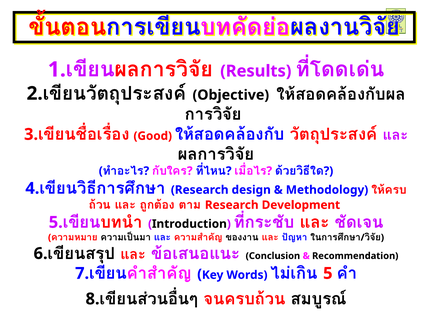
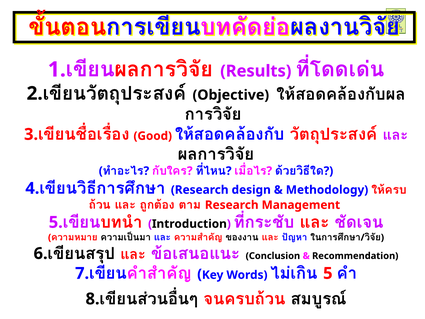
Development: Development -> Management
